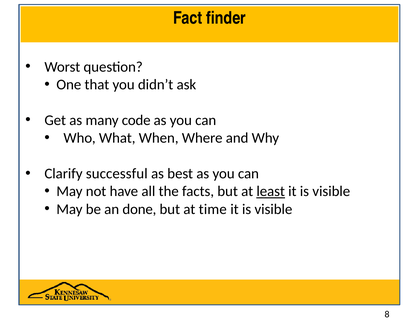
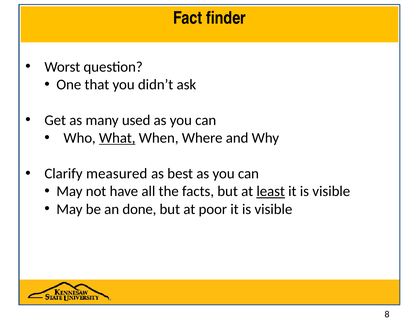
code: code -> used
What underline: none -> present
successful: successful -> measured
time: time -> poor
